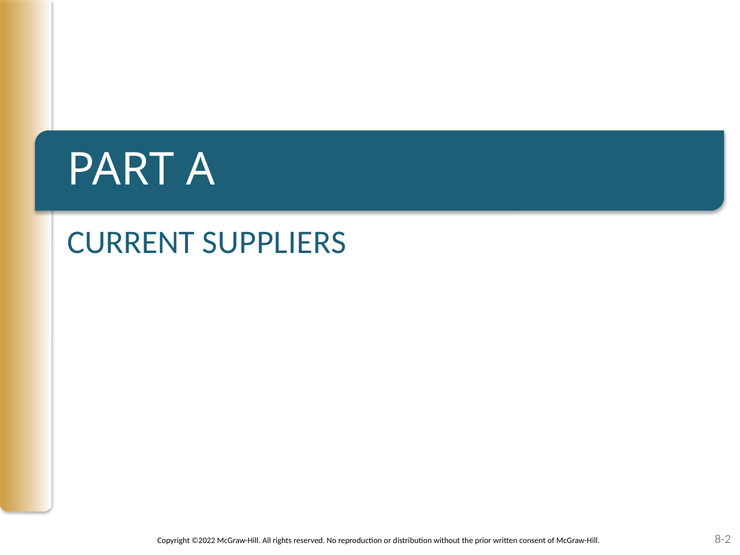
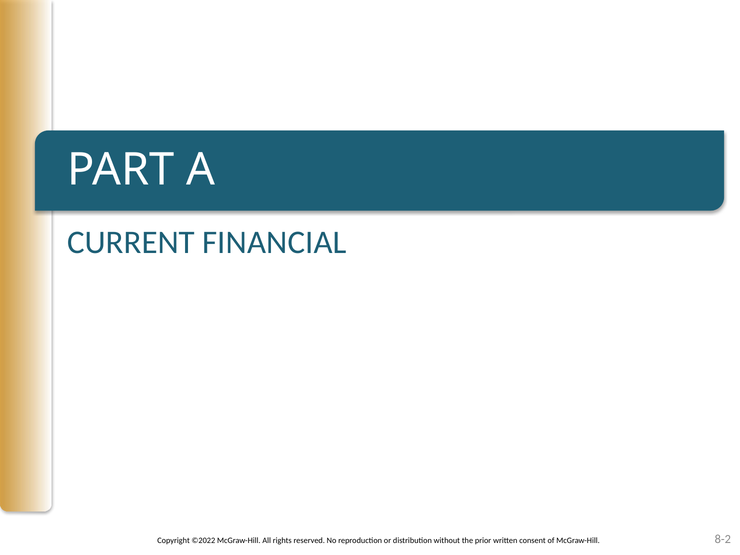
SUPPLIERS: SUPPLIERS -> FINANCIAL
